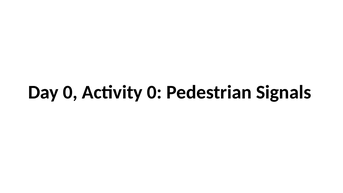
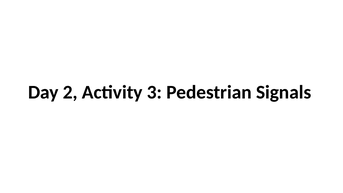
Day 0: 0 -> 2
Activity 0: 0 -> 3
